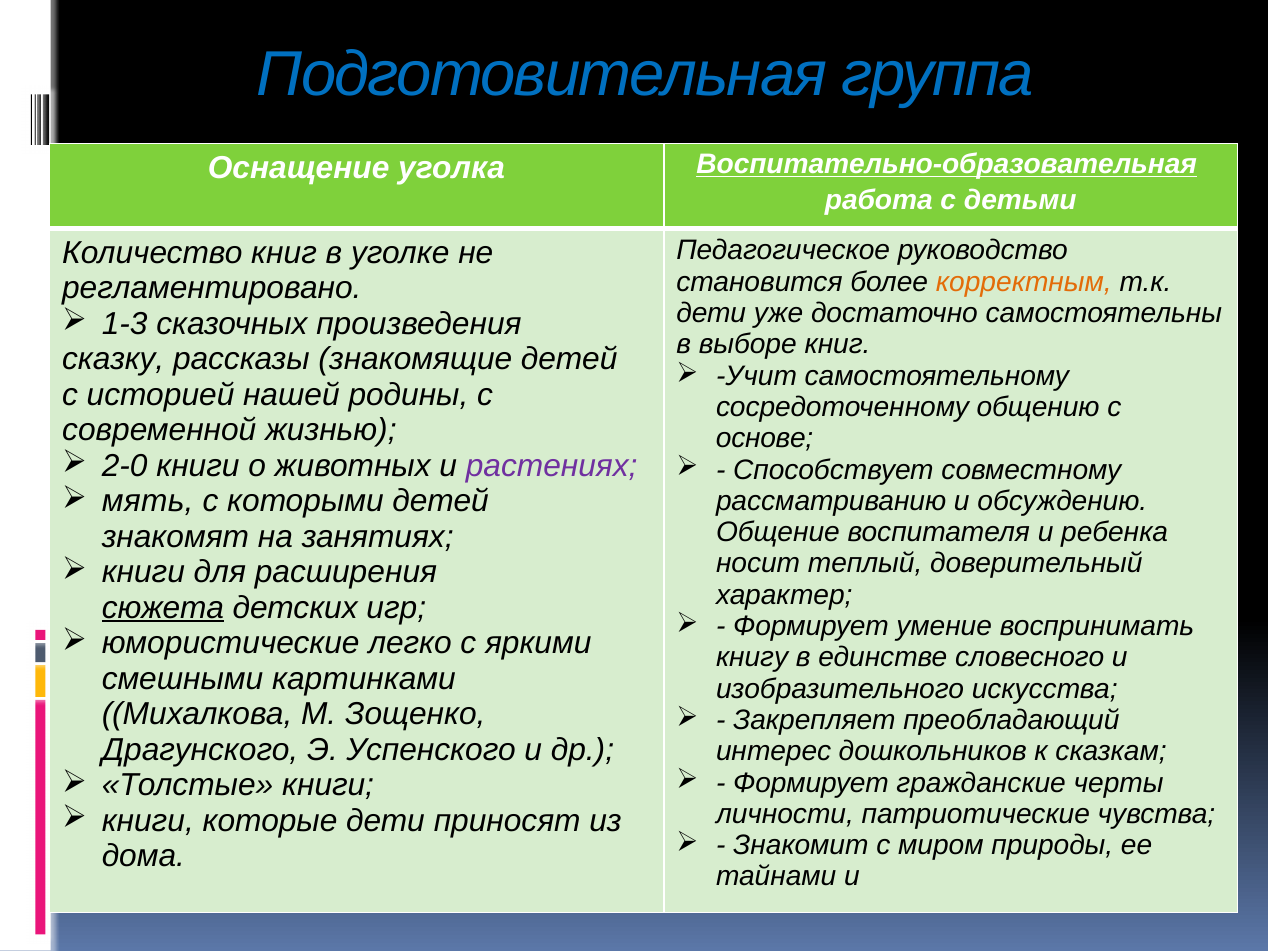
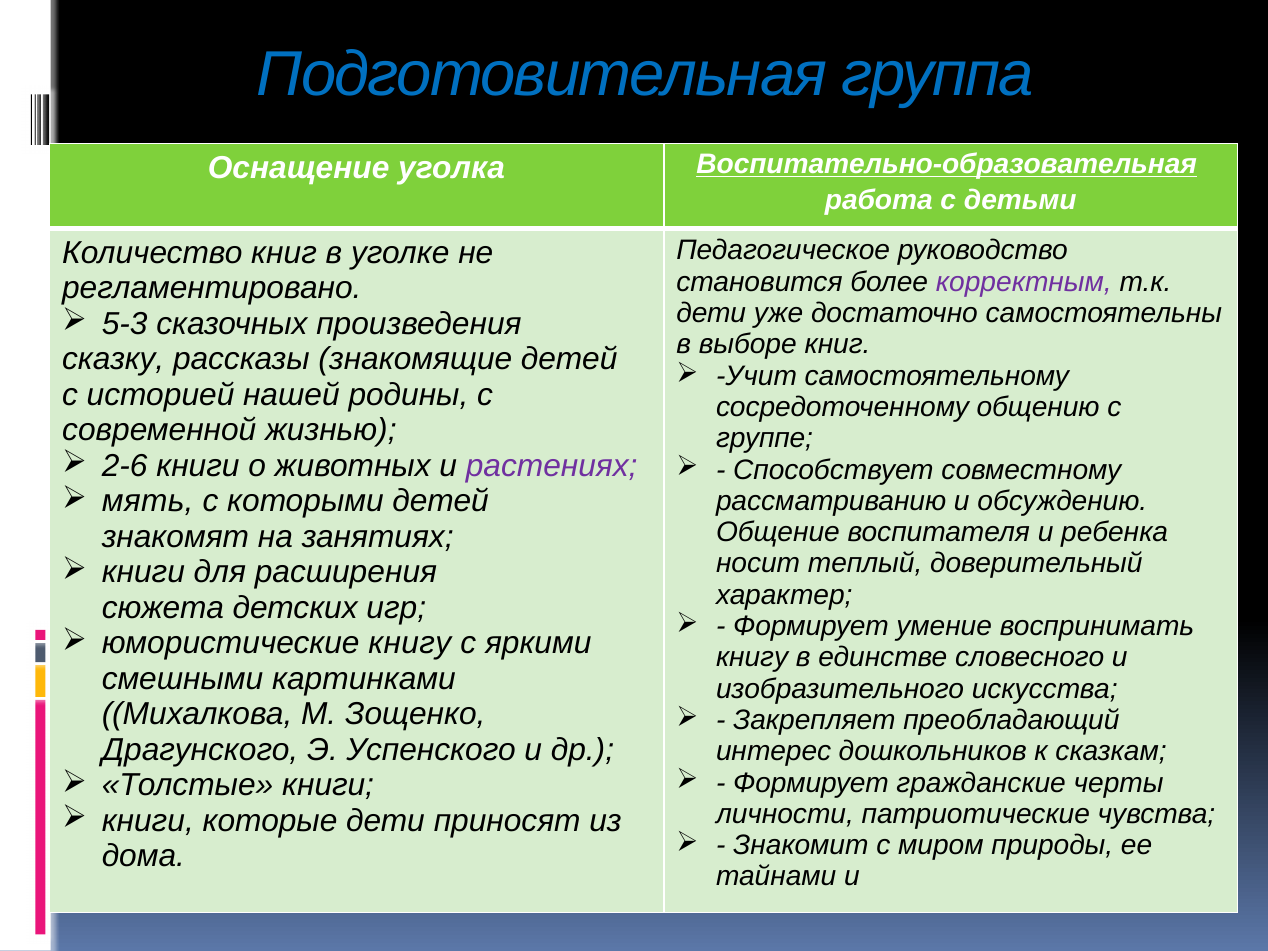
корректным colour: orange -> purple
1-3: 1-3 -> 5-3
основе: основе -> группе
2-0: 2-0 -> 2-6
сюжета underline: present -> none
юмористические легко: легко -> книгу
